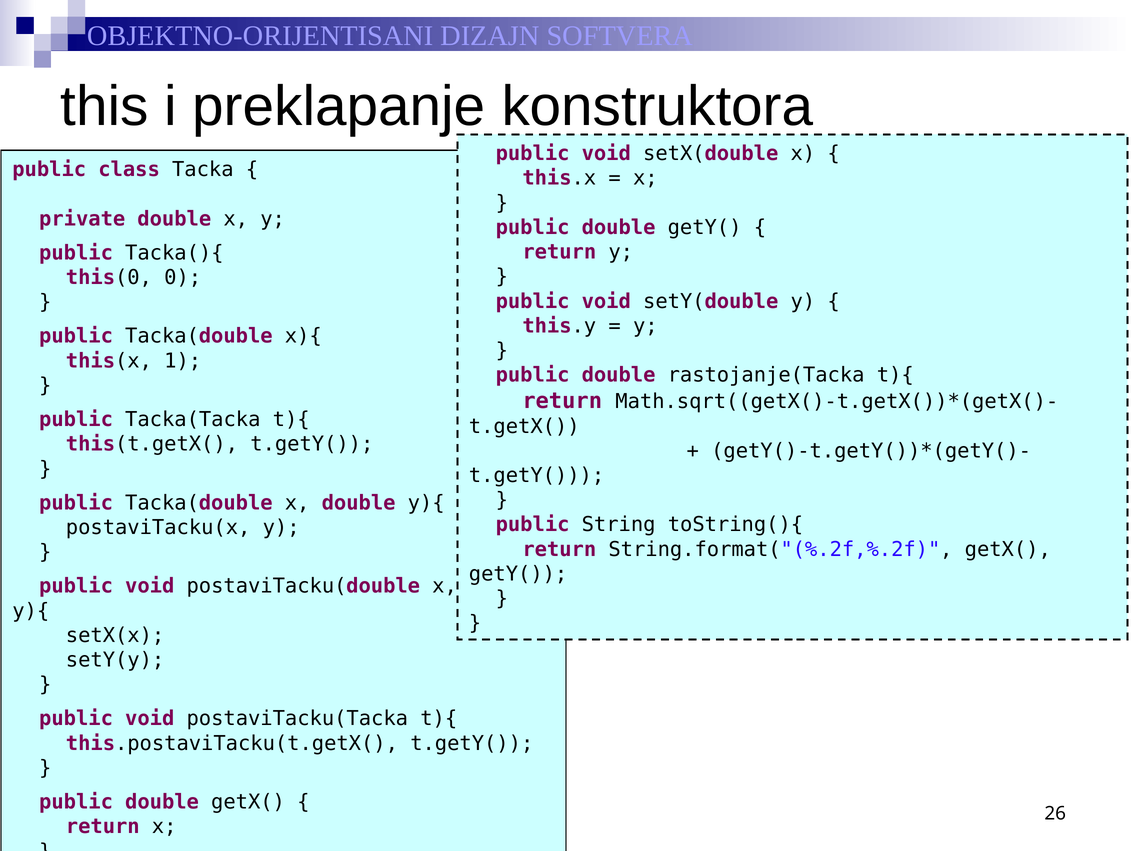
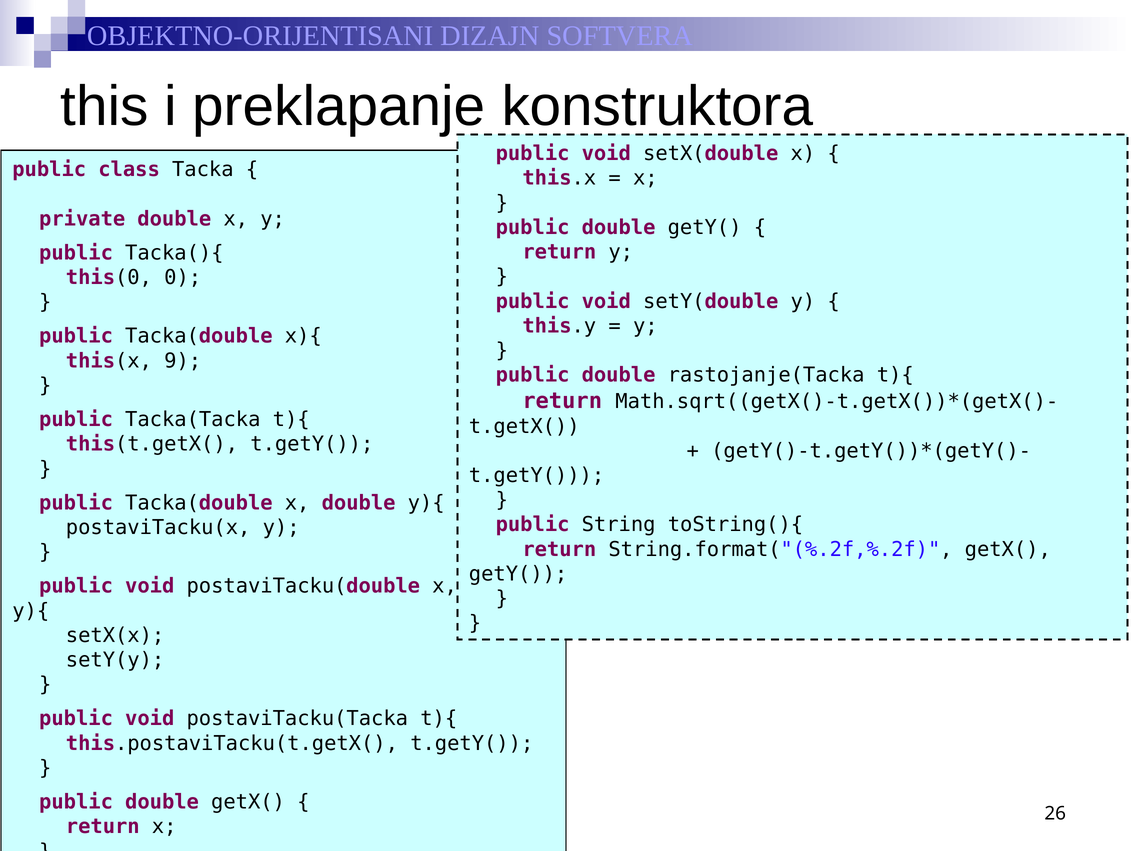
1: 1 -> 9
